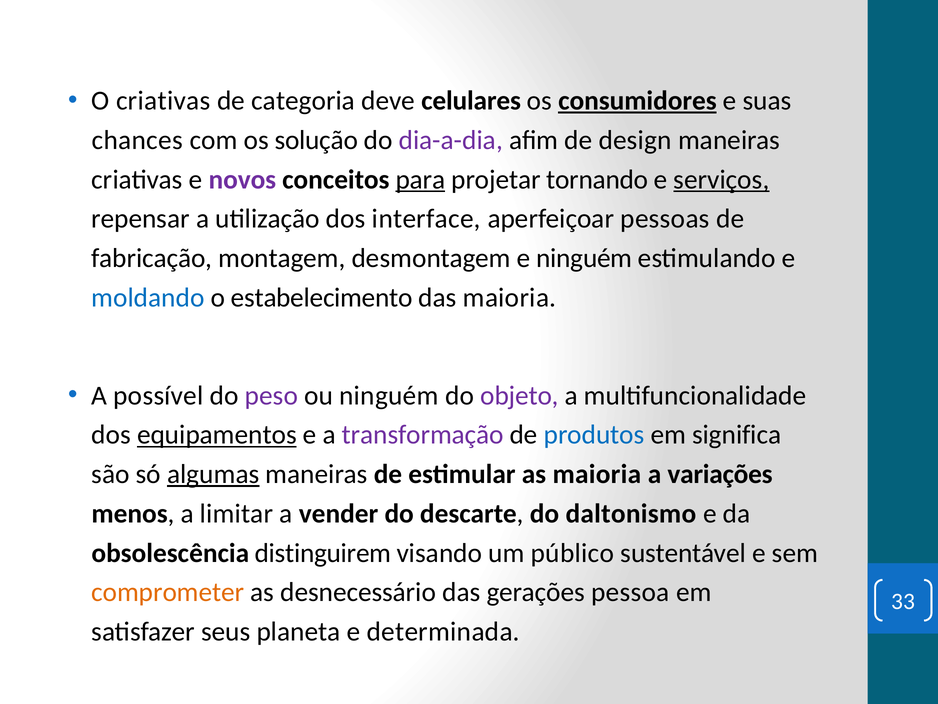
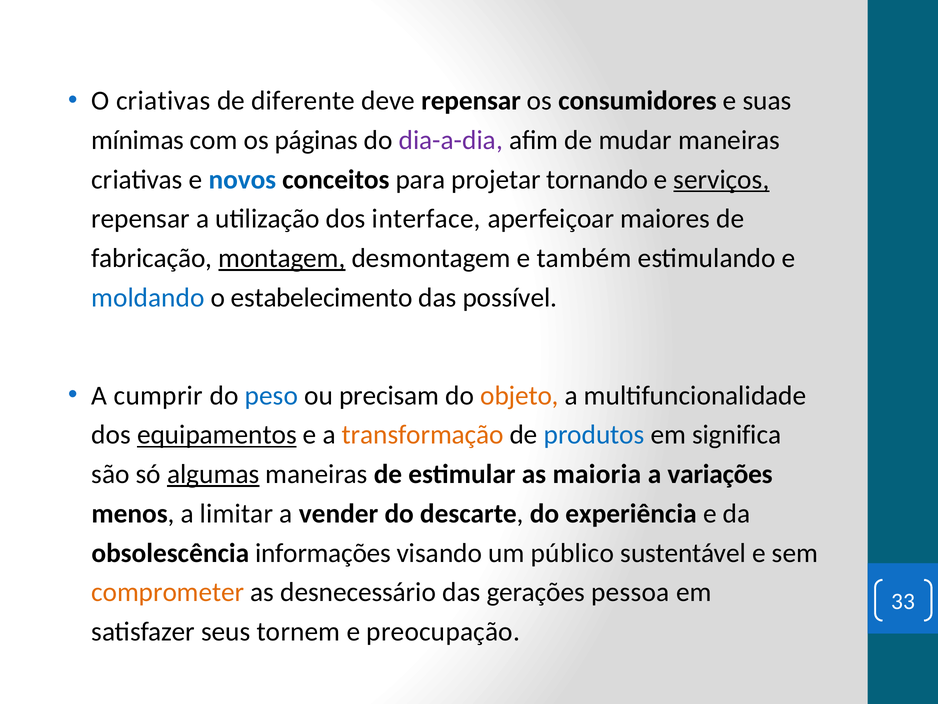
categoria: categoria -> diferente
deve celulares: celulares -> repensar
consumidores underline: present -> none
chances: chances -> mínimas
solução: solução -> páginas
design: design -> mudar
novos colour: purple -> blue
para underline: present -> none
pessoas: pessoas -> maiores
montagem underline: none -> present
e ninguém: ninguém -> também
das maioria: maioria -> possível
possível: possível -> cumprir
peso colour: purple -> blue
ou ninguém: ninguém -> precisam
objeto colour: purple -> orange
transformação colour: purple -> orange
daltonismo: daltonismo -> experiência
distinguirem: distinguirem -> informações
planeta: planeta -> tornem
determinada: determinada -> preocupação
